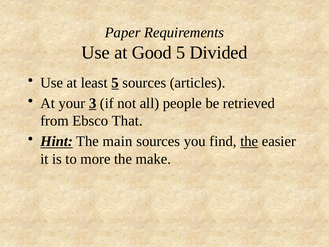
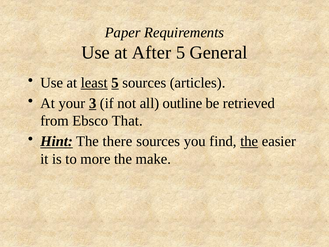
Good: Good -> After
Divided: Divided -> General
least underline: none -> present
people: people -> outline
main: main -> there
